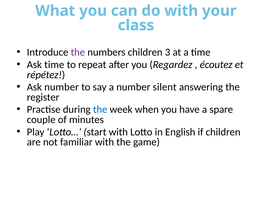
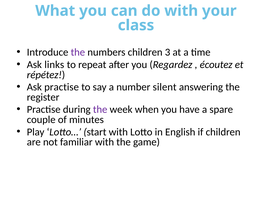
Ask time: time -> links
Ask number: number -> practise
the at (100, 109) colour: blue -> purple
